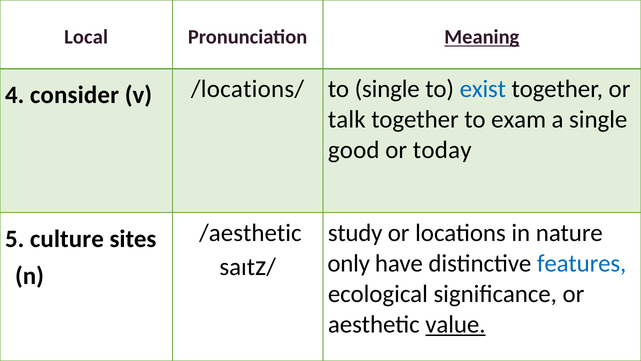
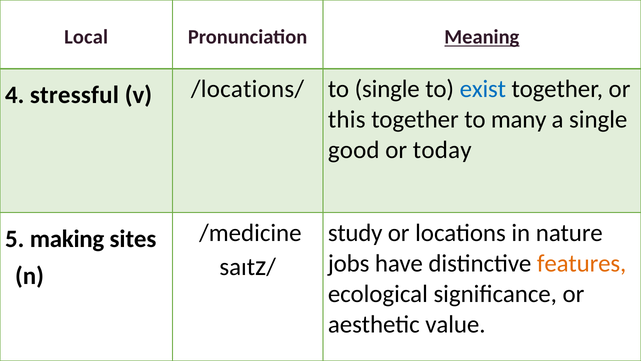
consider: consider -> stressful
talk: talk -> this
exam: exam -> many
/aesthetic: /aesthetic -> /medicine
culture: culture -> making
only: only -> jobs
features colour: blue -> orange
value underline: present -> none
